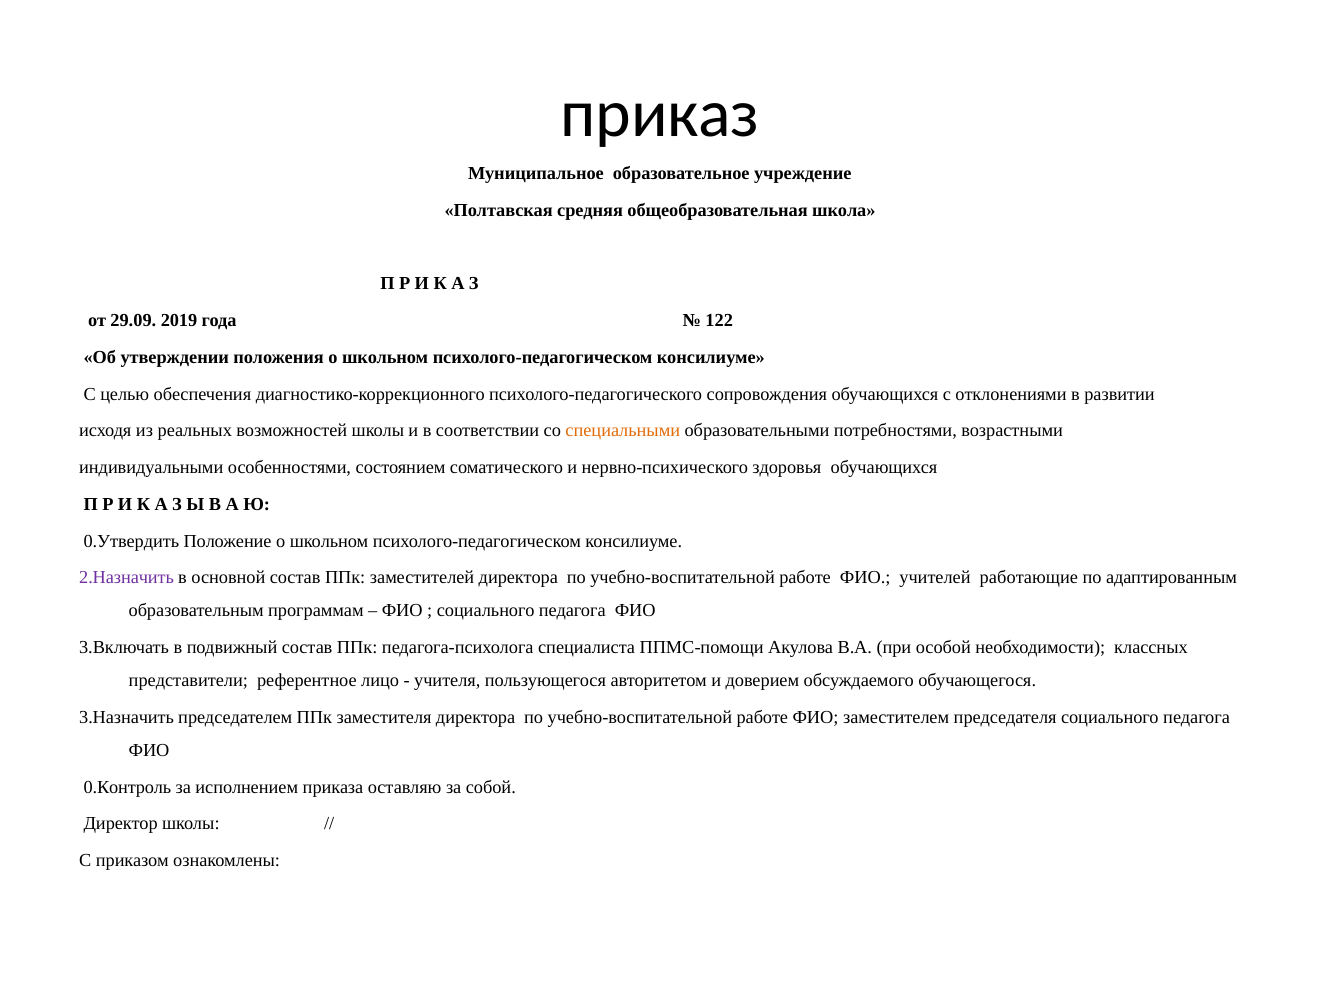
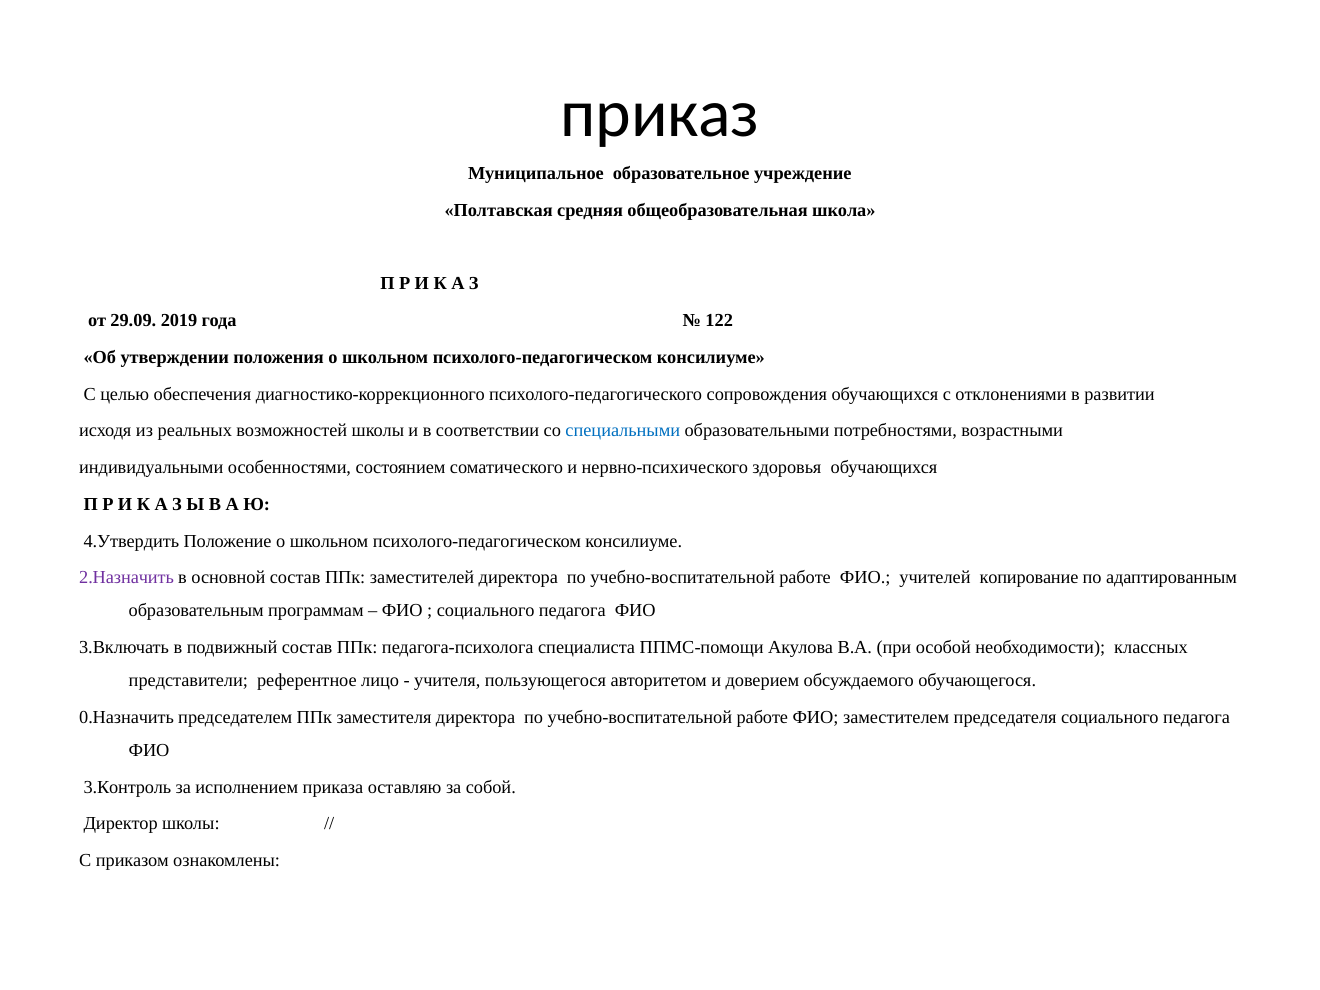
специальными colour: orange -> blue
0.Утвердить: 0.Утвердить -> 4.Утвердить
работающие: работающие -> копирование
3.Назначить: 3.Назначить -> 0.Назначить
0.Контроль: 0.Контроль -> 3.Контроль
